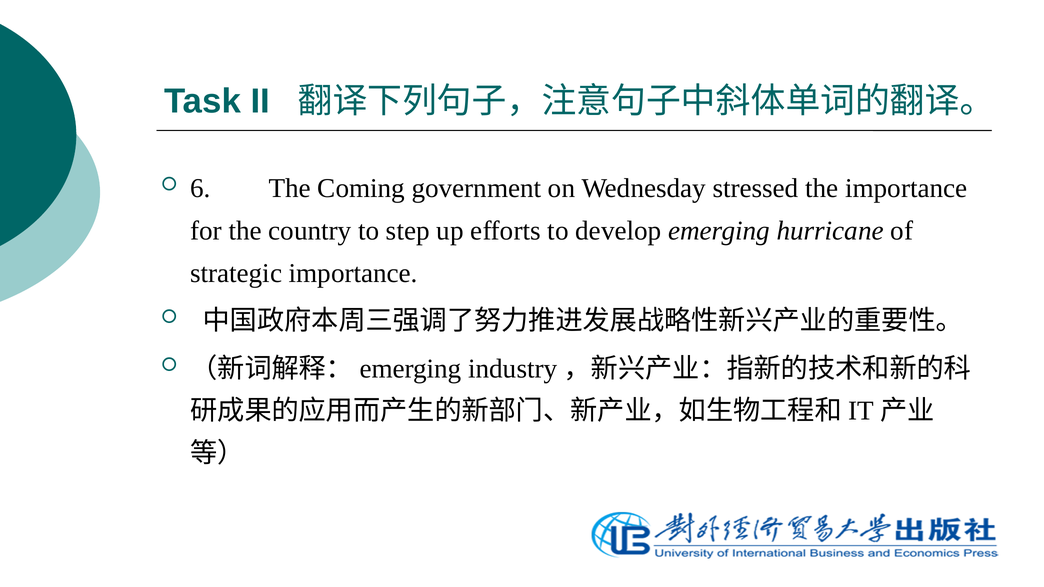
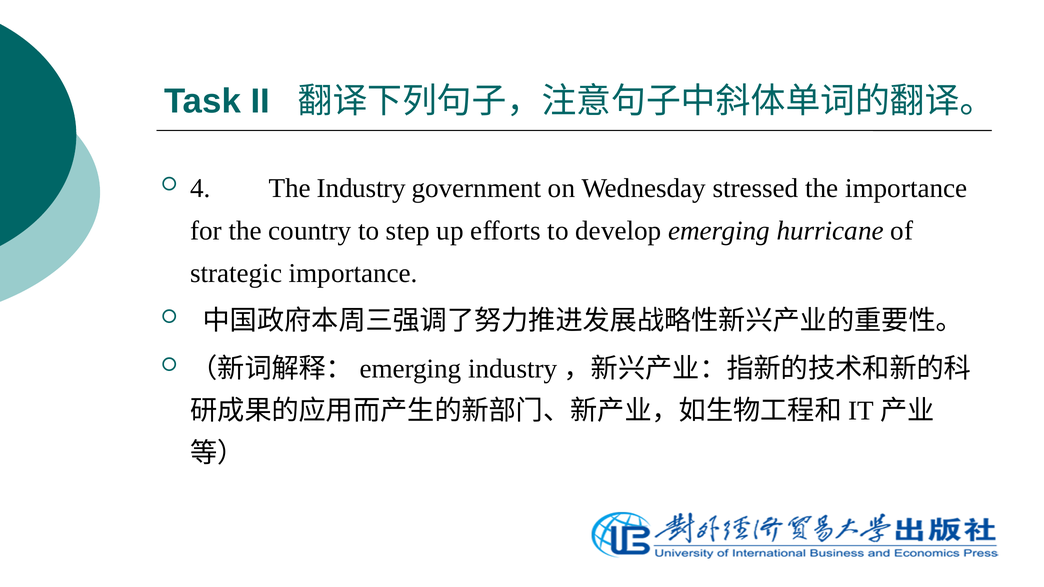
6: 6 -> 4
Coming: Coming -> Industry
